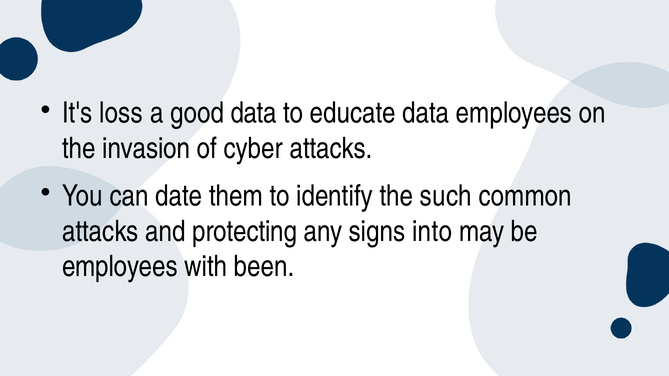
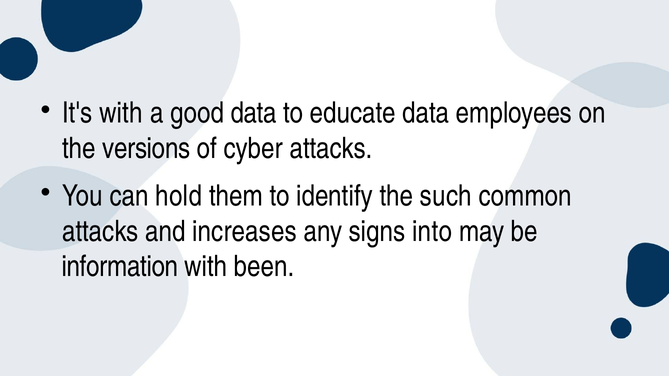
It's loss: loss -> with
invasion: invasion -> versions
date: date -> hold
protecting: protecting -> increases
employees at (120, 267): employees -> information
